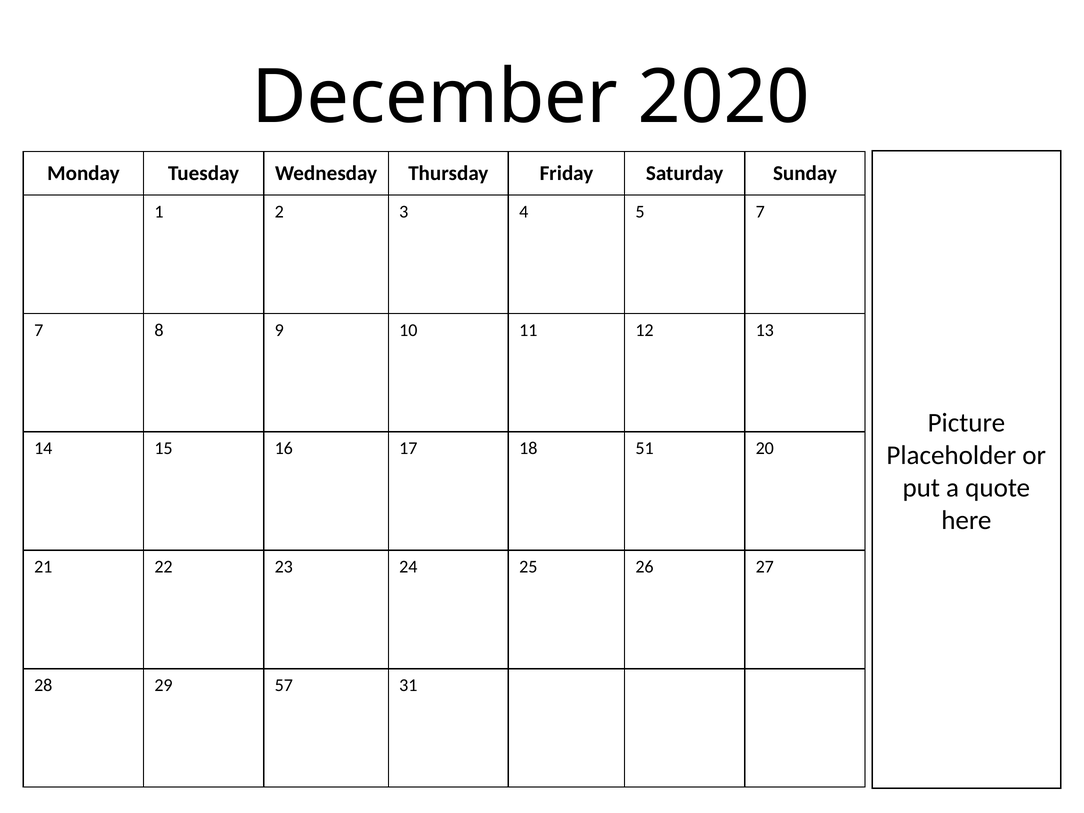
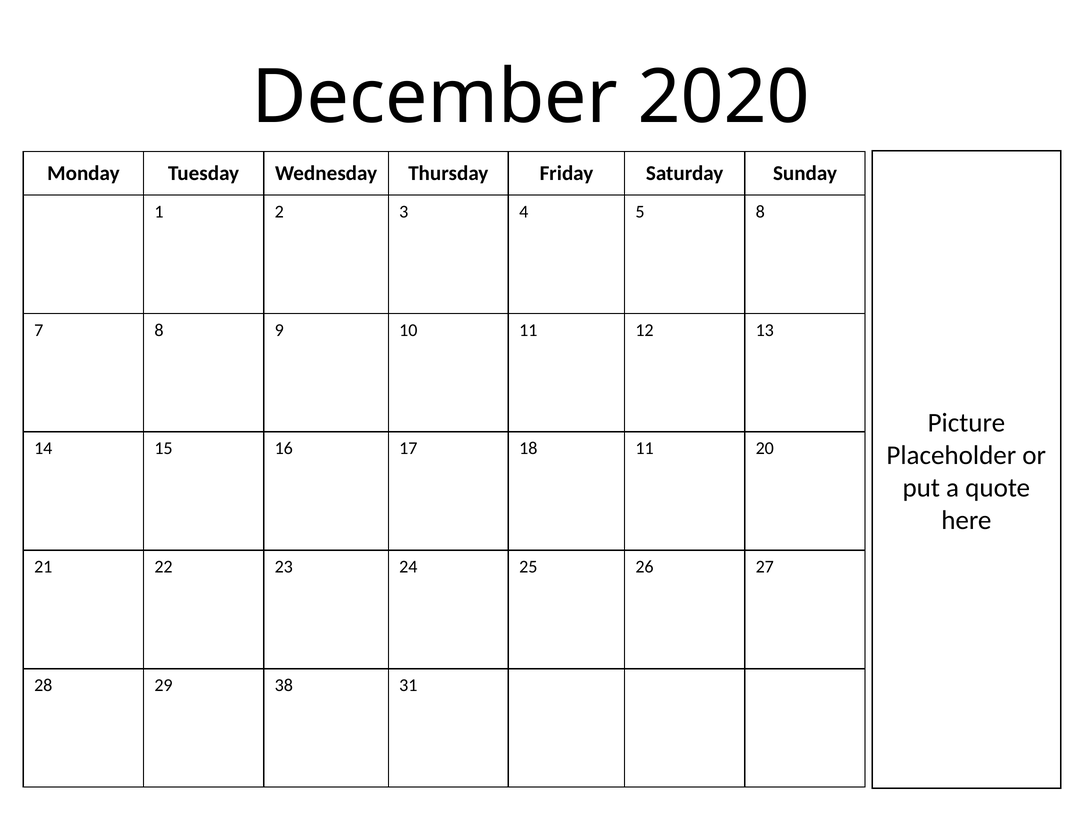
5 7: 7 -> 8
18 51: 51 -> 11
57: 57 -> 38
